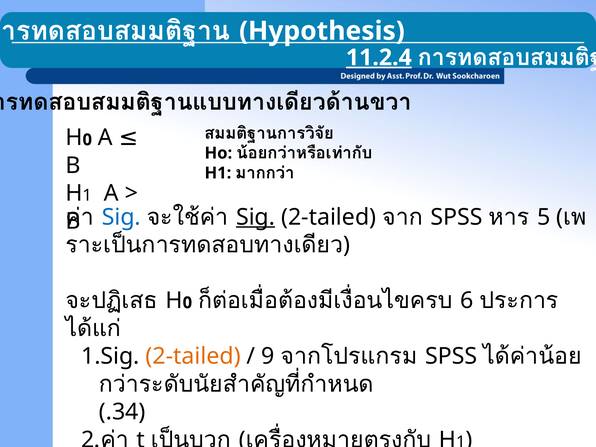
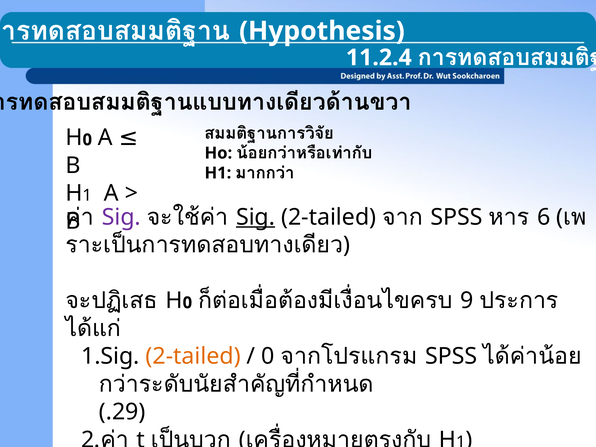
11.2.4 underline: present -> none
Sig at (121, 217) colour: blue -> purple
5: 5 -> 6
6: 6 -> 9
9 at (268, 356): 9 -> 0
.34: .34 -> .29
